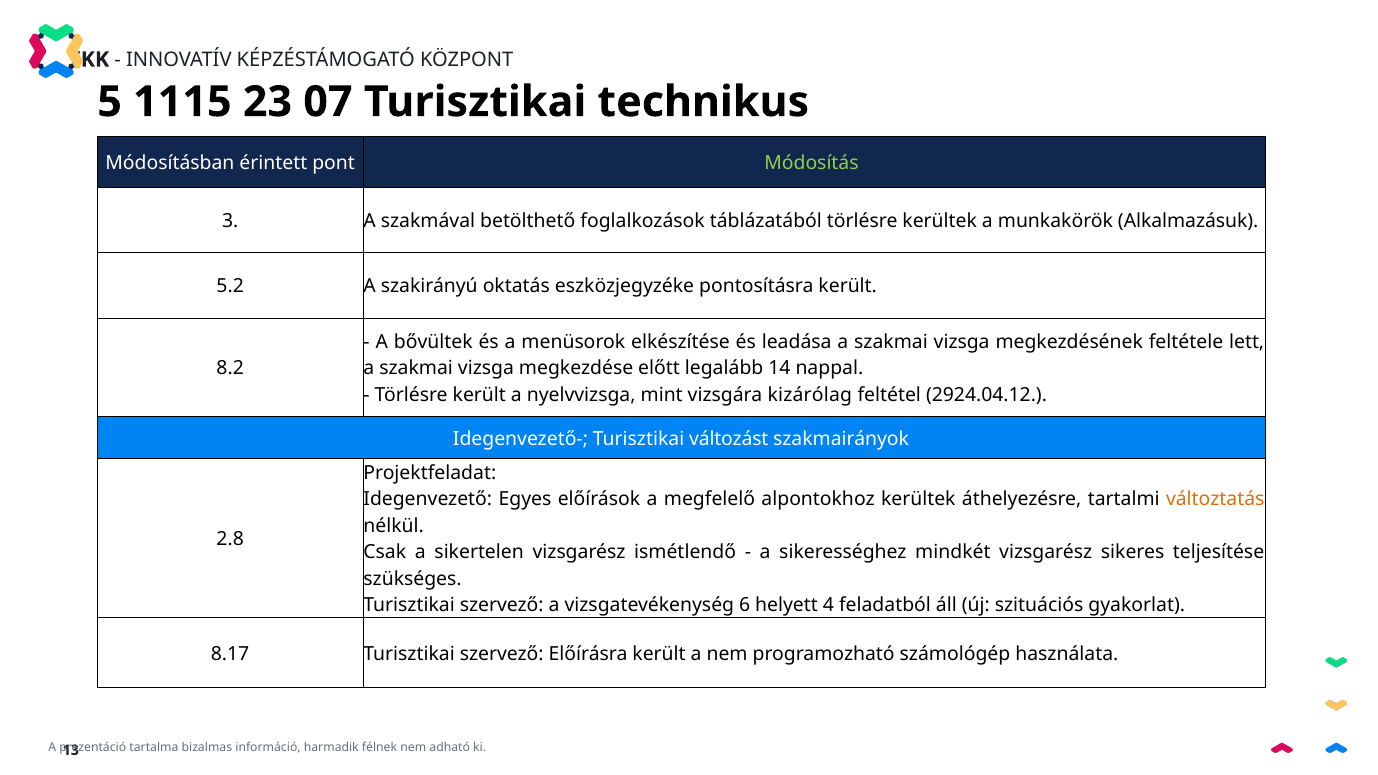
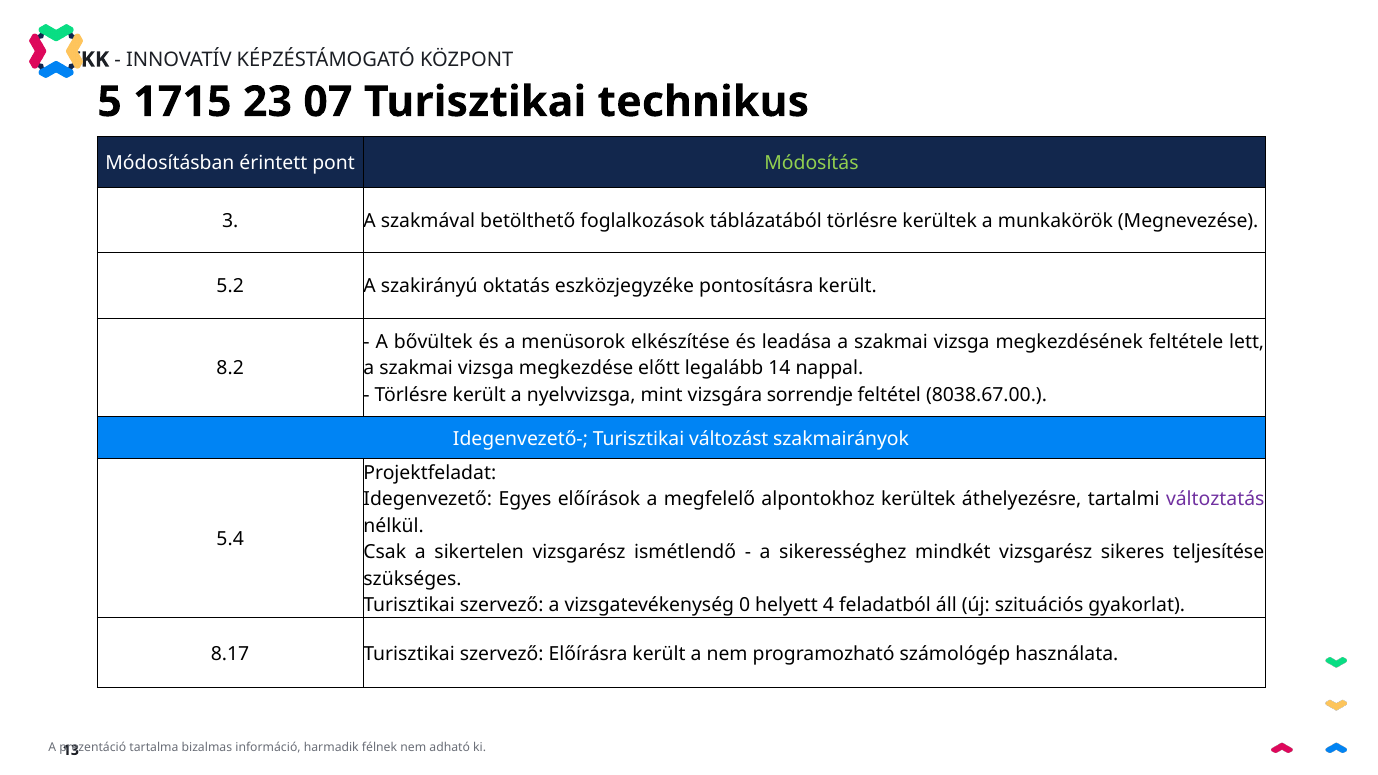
1115: 1115 -> 1715
Alkalmazásuk: Alkalmazásuk -> Megnevezése
kizárólag: kizárólag -> sorrendje
2924.04.12: 2924.04.12 -> 8038.67.00
változtatás colour: orange -> purple
2.8: 2.8 -> 5.4
6: 6 -> 0
